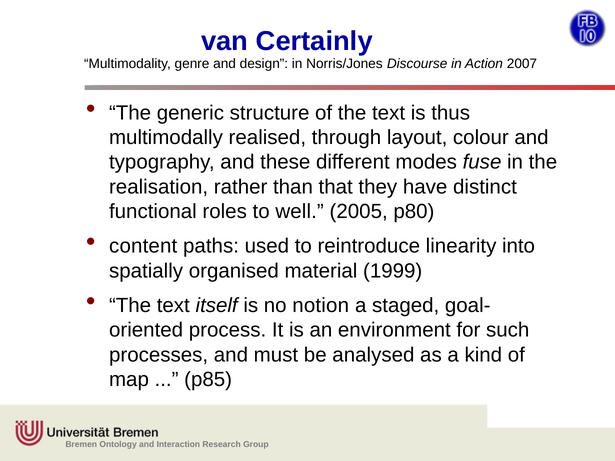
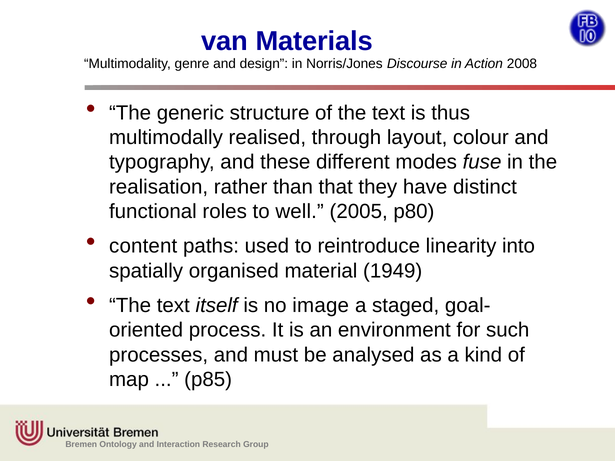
Certainly: Certainly -> Materials
2007: 2007 -> 2008
1999: 1999 -> 1949
notion: notion -> image
